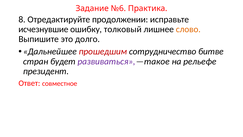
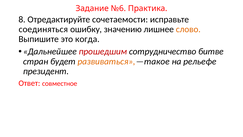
продолжении: продолжении -> сочетаемости
исчезнувшие: исчезнувшие -> соединяться
толковый: толковый -> значению
долго: долго -> когда
развиваться colour: purple -> orange
